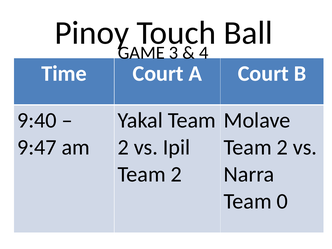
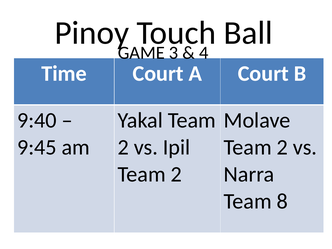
9:47: 9:47 -> 9:45
0: 0 -> 8
